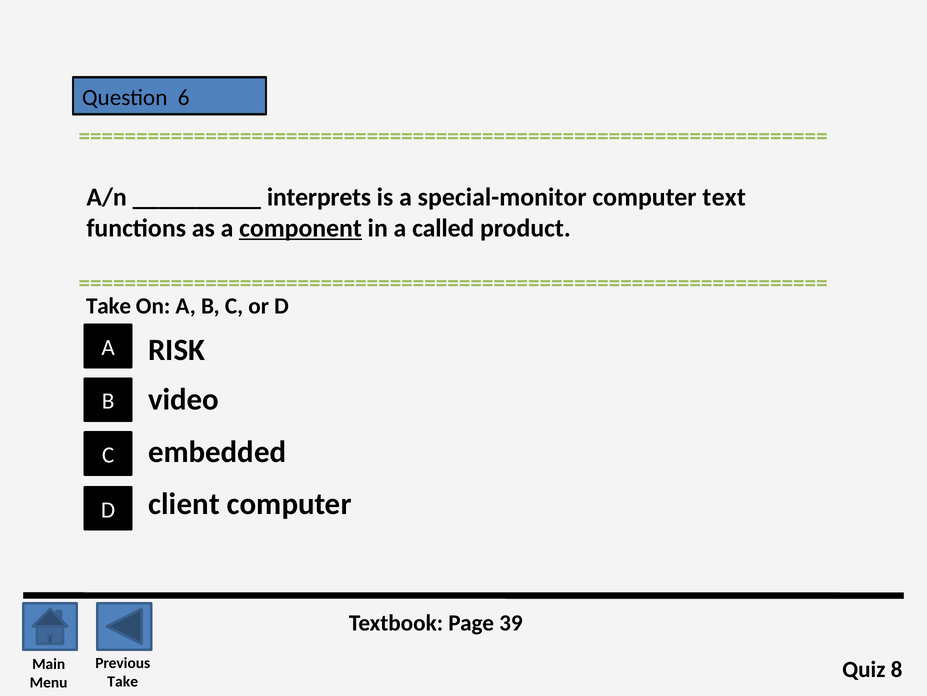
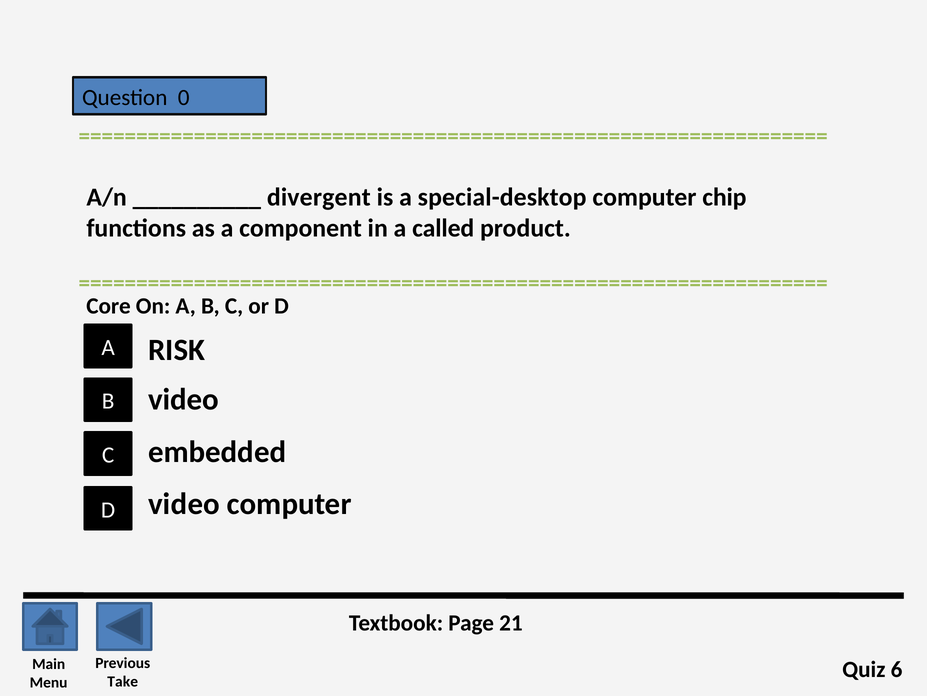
6: 6 -> 0
interprets: interprets -> divergent
special-monitor: special-monitor -> special-desktop
text: text -> chip
component underline: present -> none
Take at (109, 306): Take -> Core
client at (184, 504): client -> video
39: 39 -> 21
8: 8 -> 6
